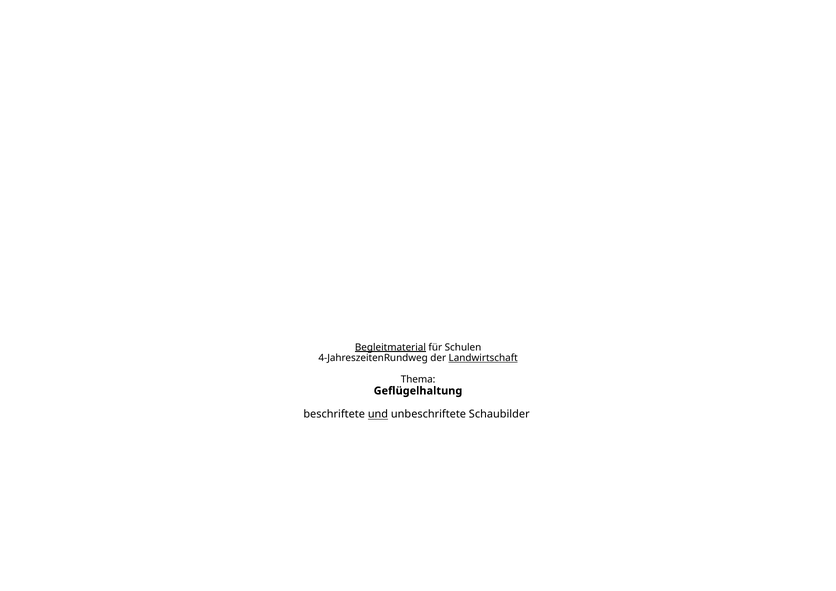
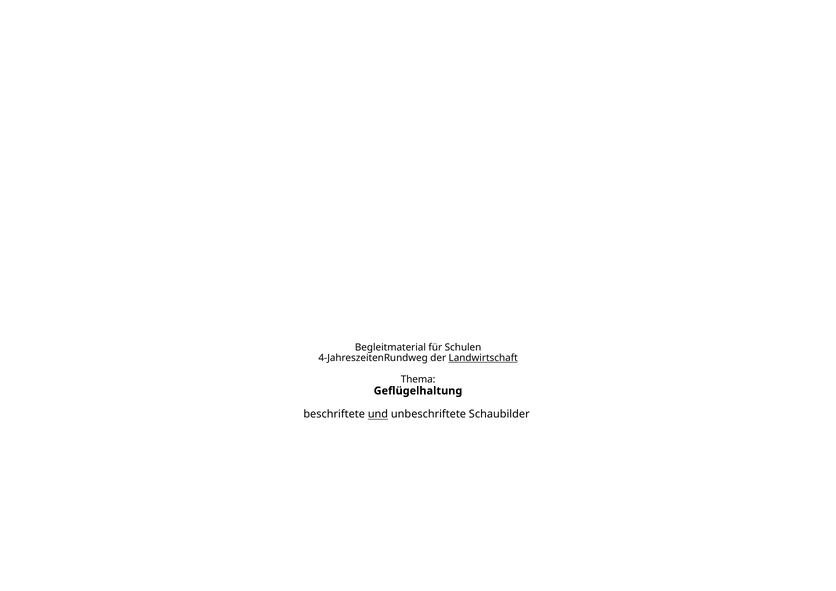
Begleitmaterial underline: present -> none
